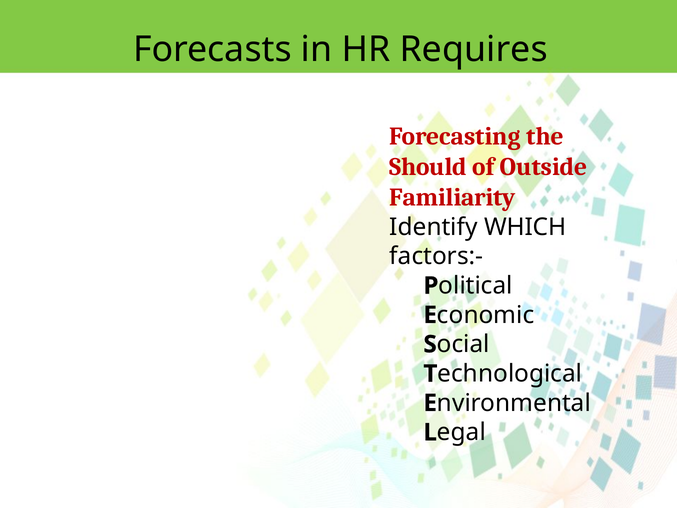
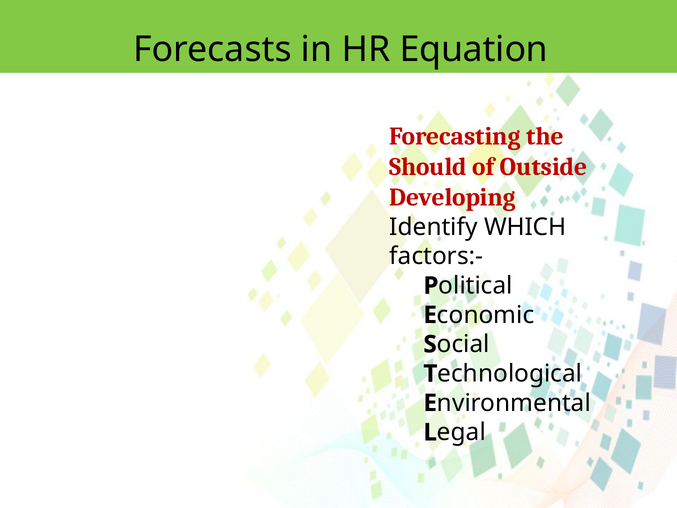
Requires: Requires -> Equation
Familiarity: Familiarity -> Developing
